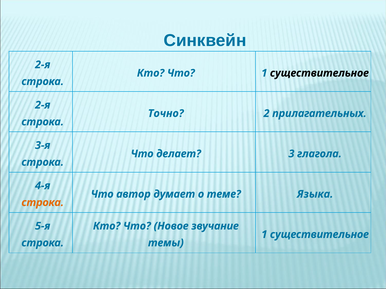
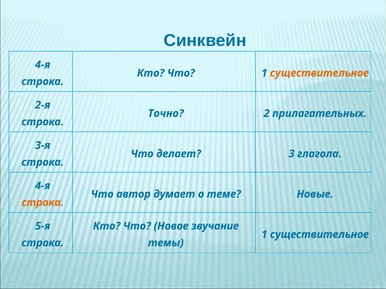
2-я at (43, 65): 2-я -> 4-я
существительное at (319, 73) colour: black -> orange
Языка: Языка -> Новые
